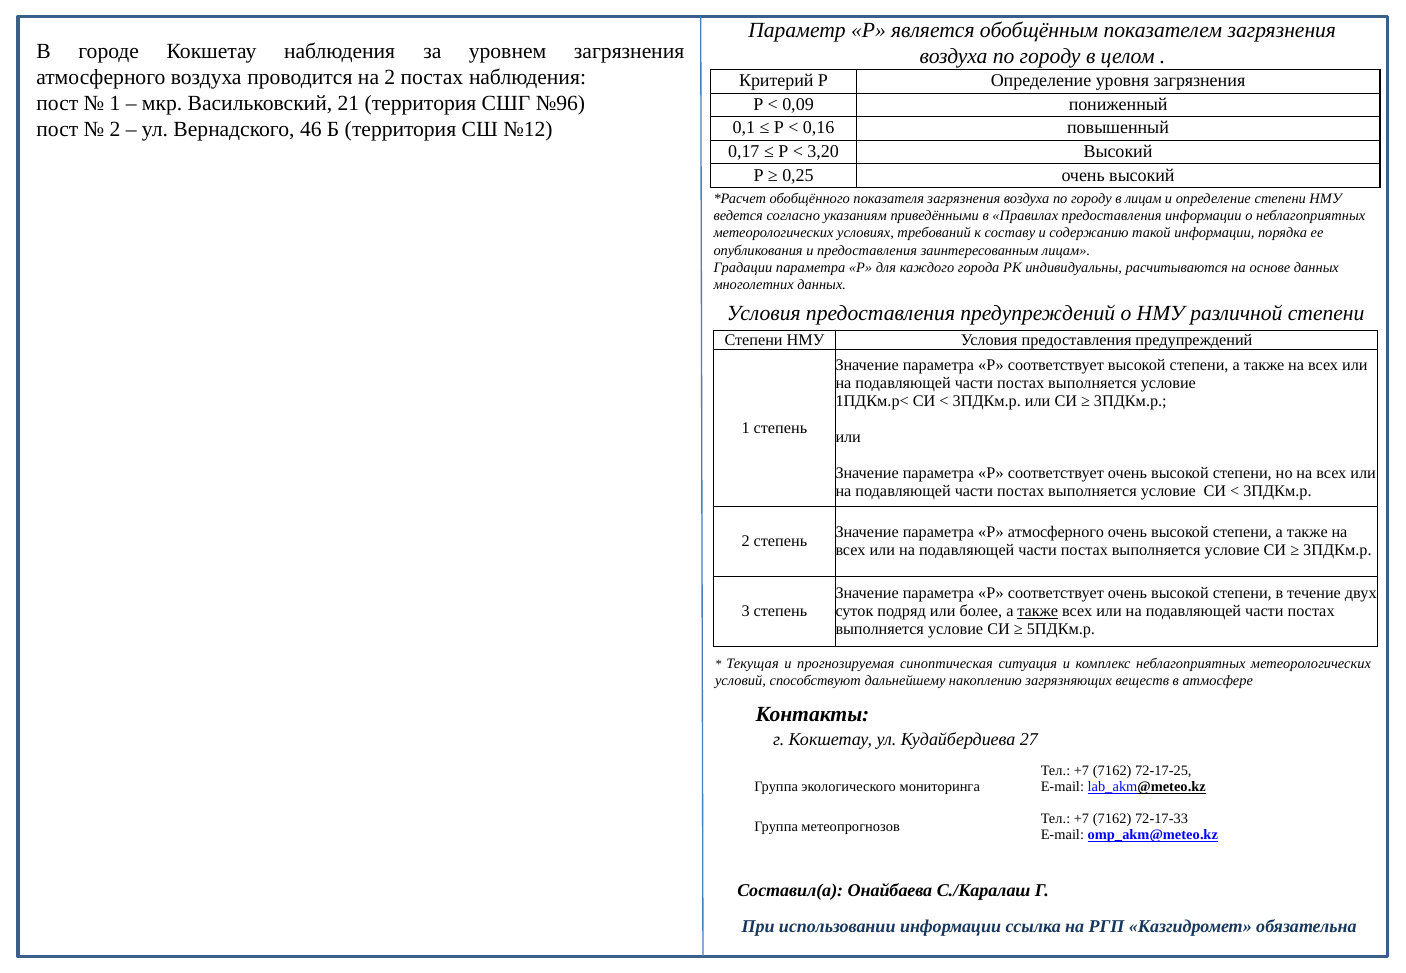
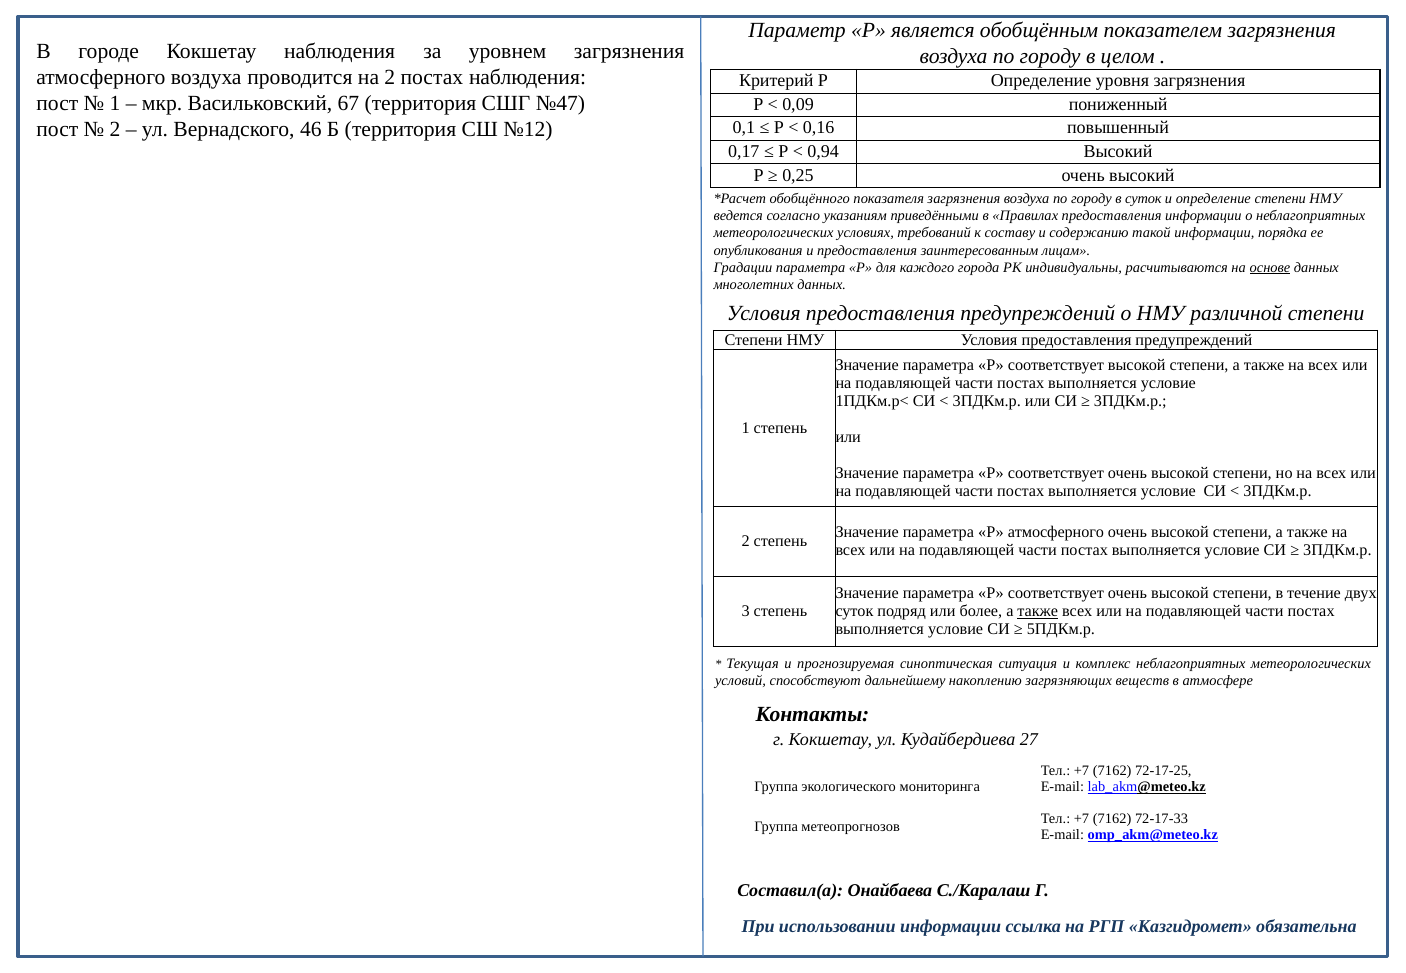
21: 21 -> 67
№96: №96 -> №47
3,20: 3,20 -> 0,94
в лицам: лицам -> суток
основе underline: none -> present
